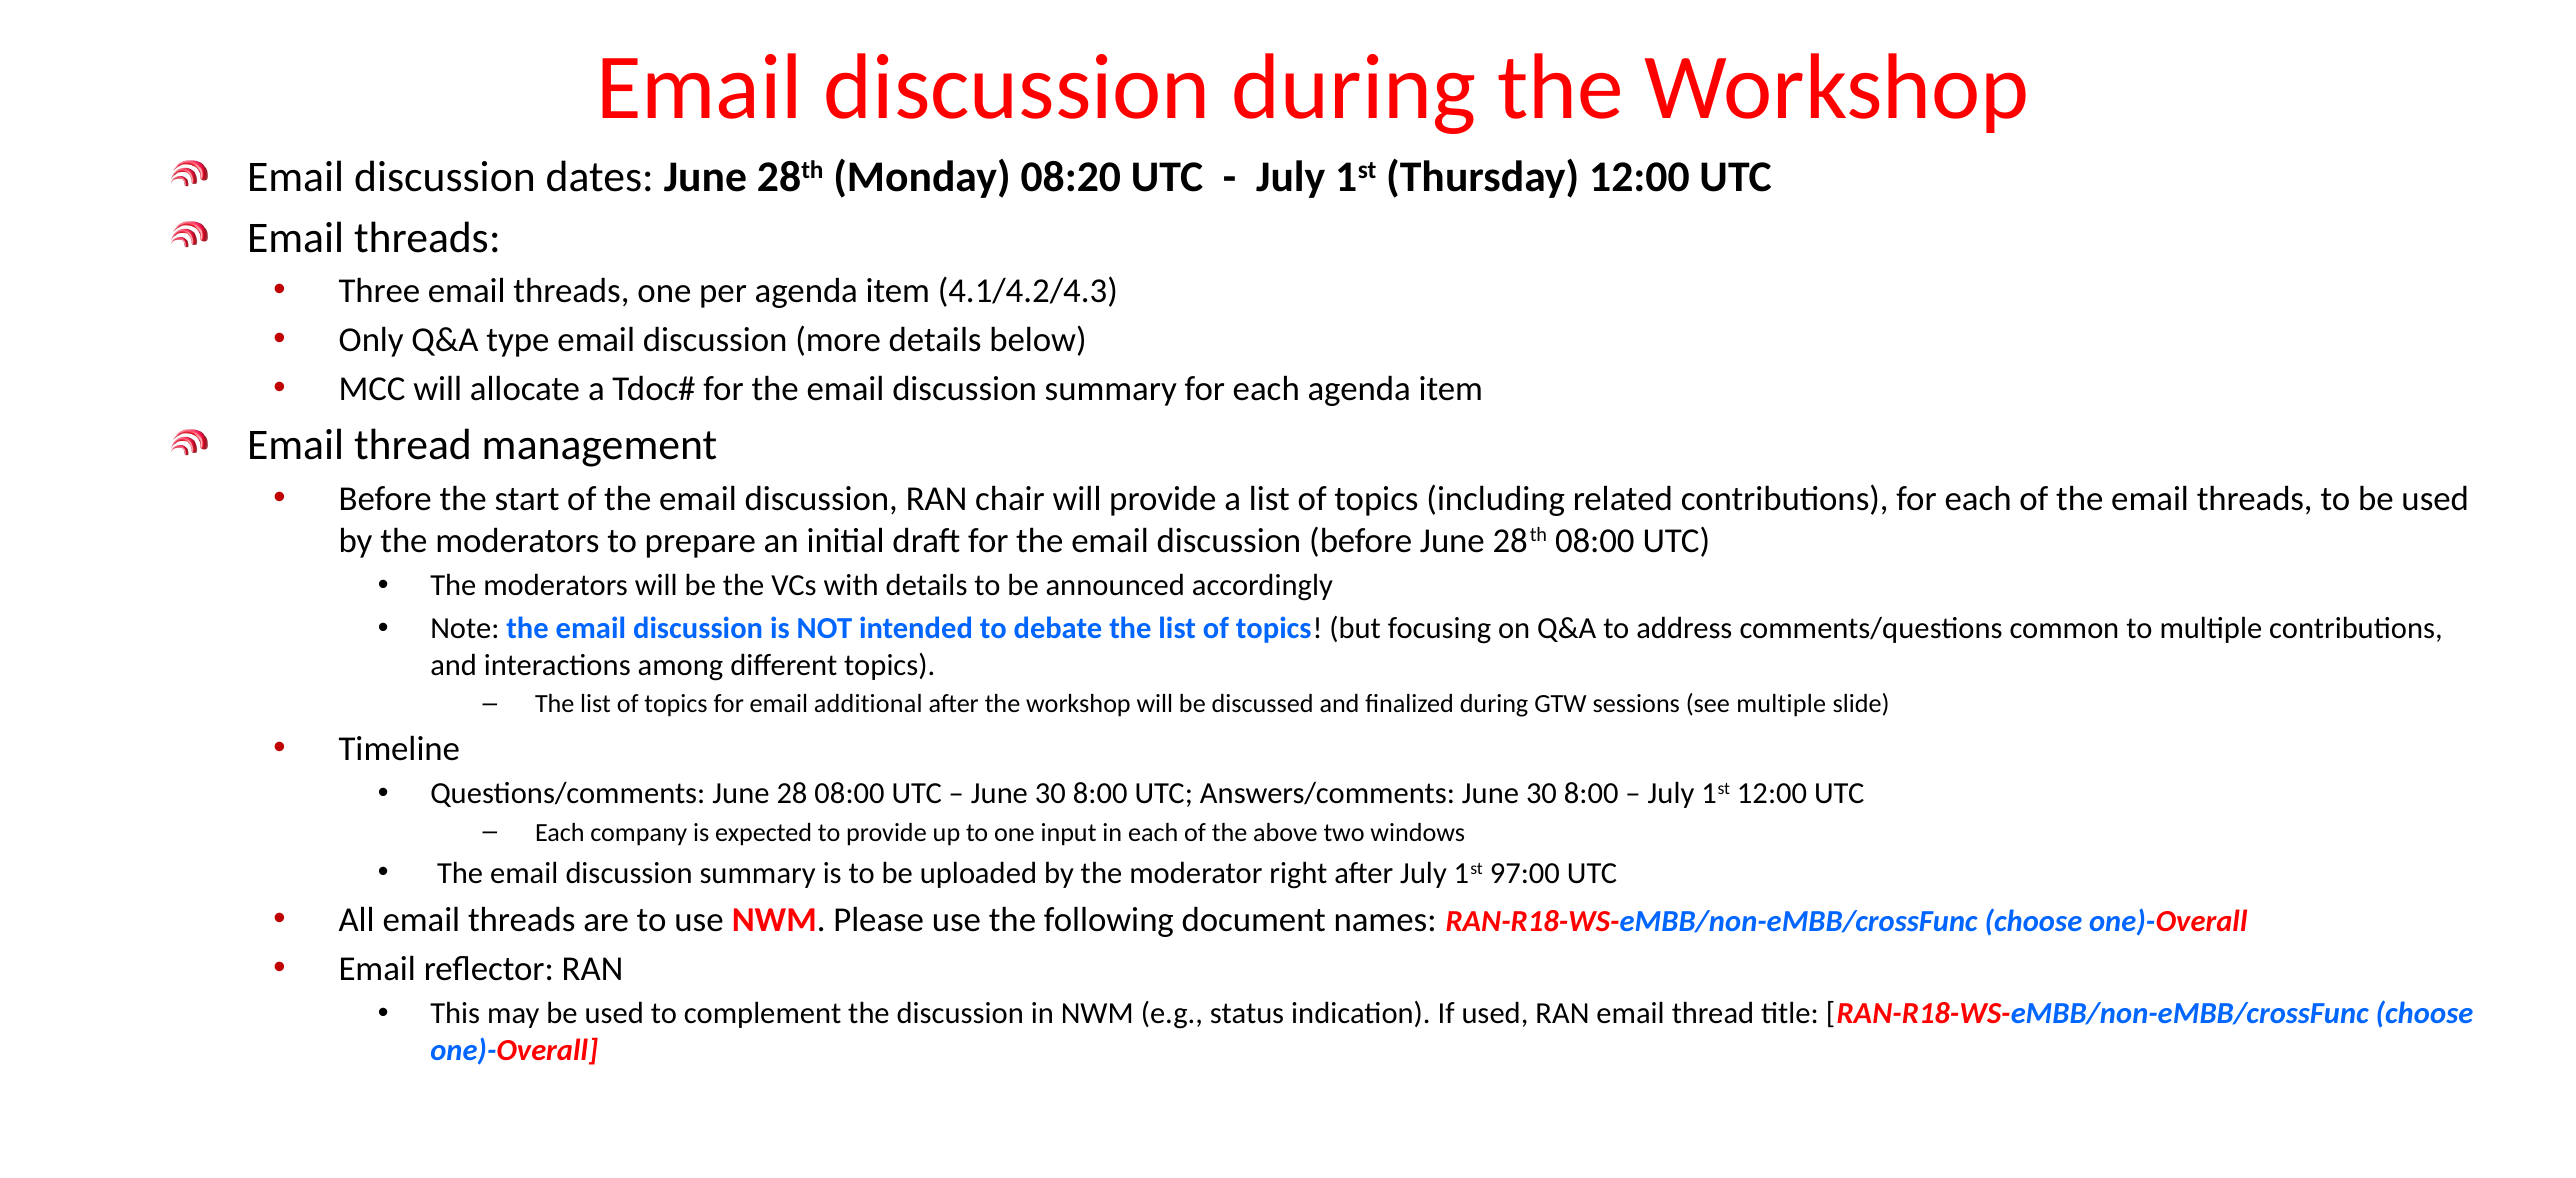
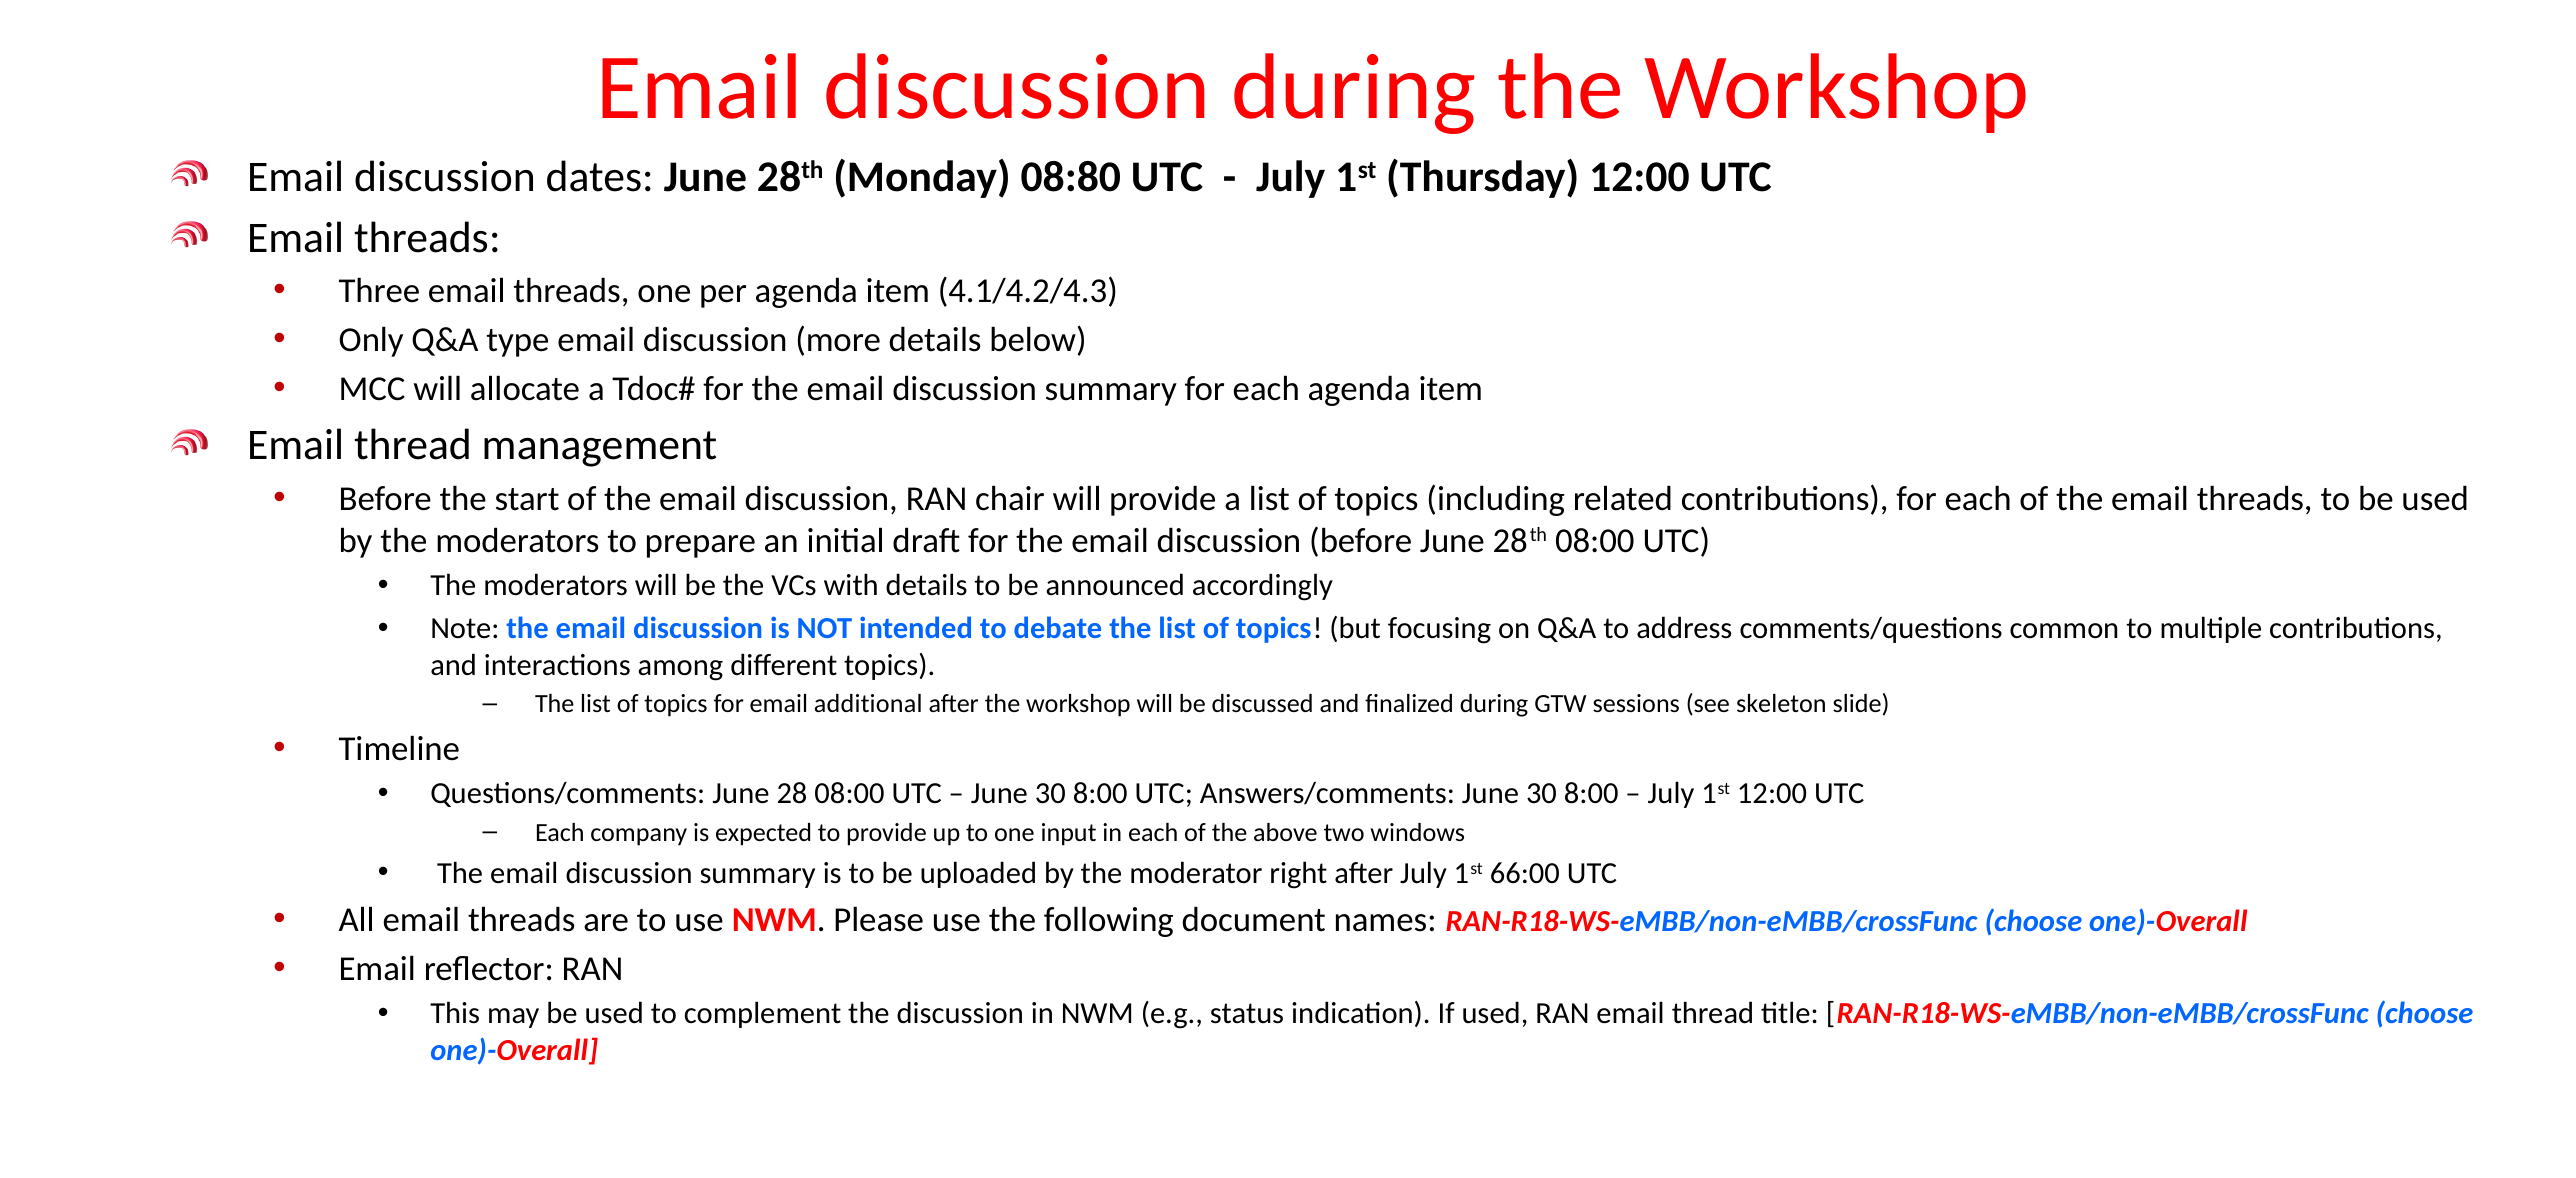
08:20: 08:20 -> 08:80
see multiple: multiple -> skeleton
97:00: 97:00 -> 66:00
